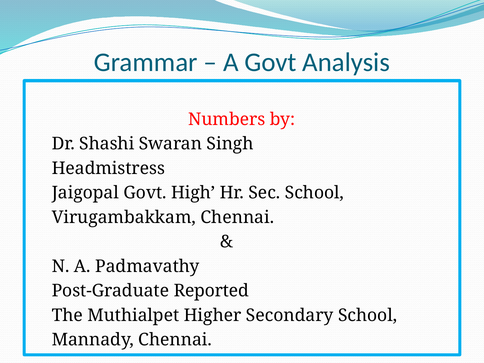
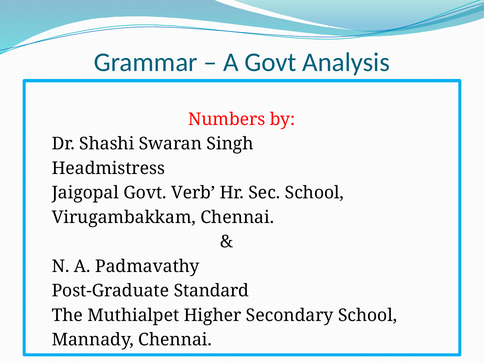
High: High -> Verb
Reported: Reported -> Standard
